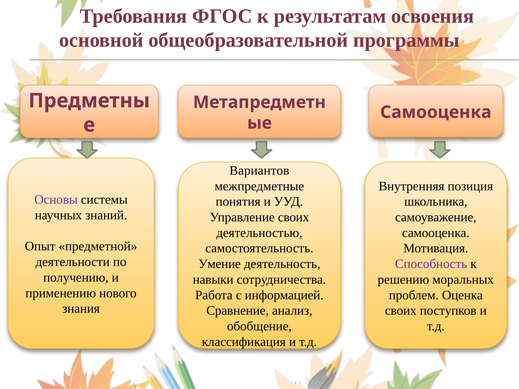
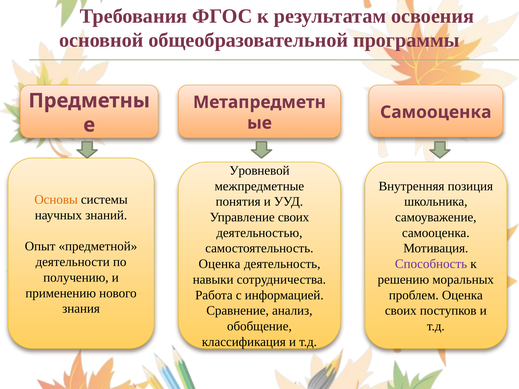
Вариантов: Вариантов -> Уровневой
Основы colour: purple -> orange
Умение at (220, 264): Умение -> Оценка
